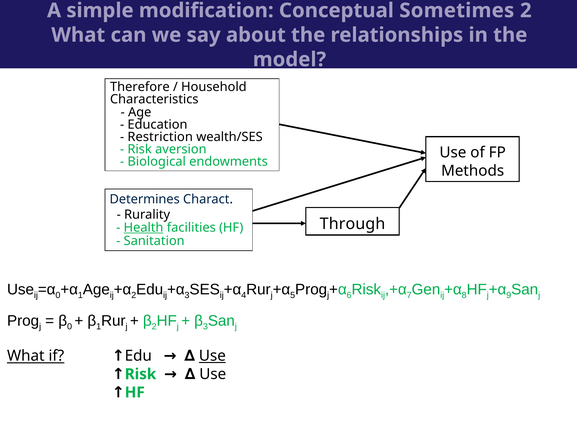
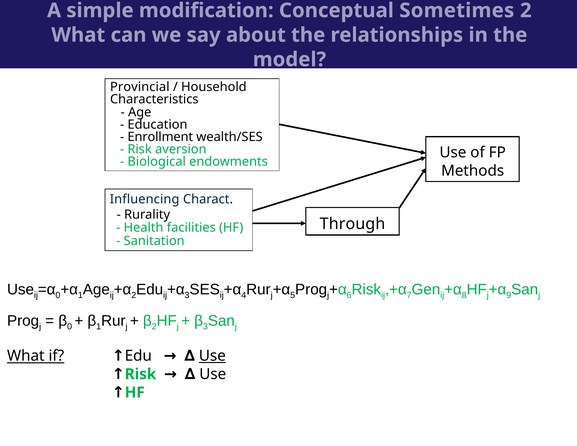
Therefore: Therefore -> Provincial
Restriction: Restriction -> Enrollment
Determines: Determines -> Influencing
Health underline: present -> none
